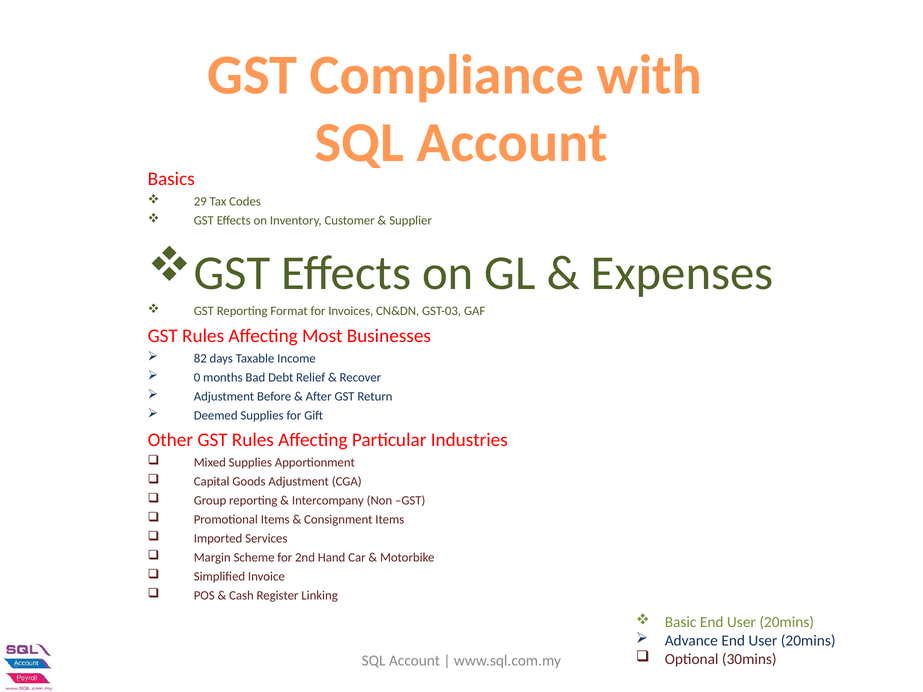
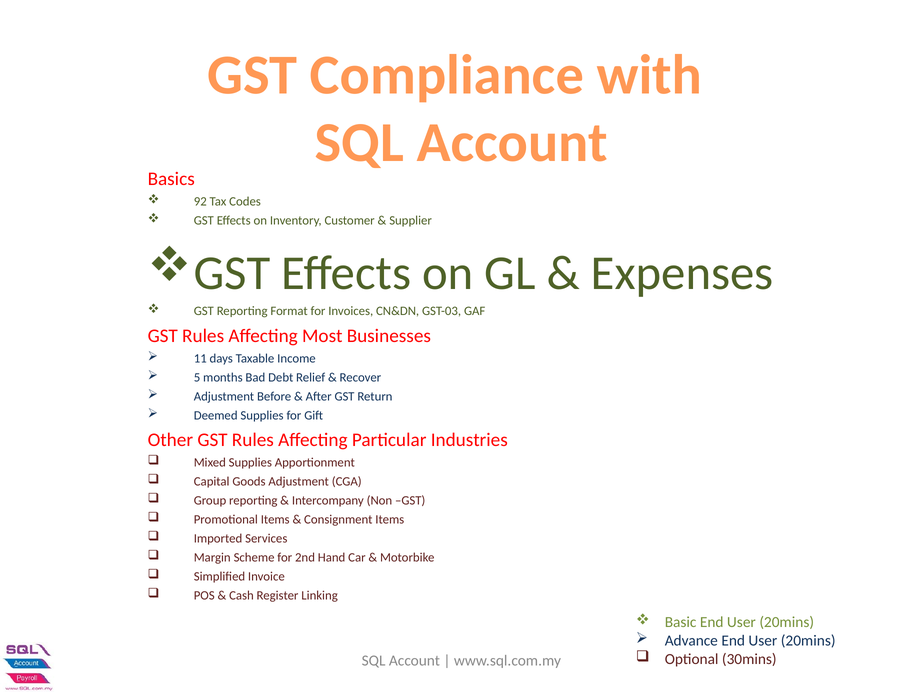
29: 29 -> 92
82: 82 -> 11
0: 0 -> 5
